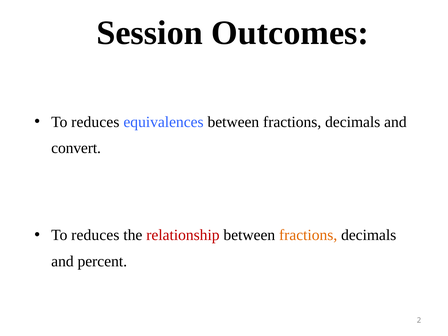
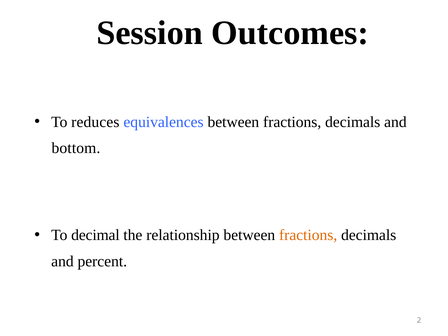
convert: convert -> bottom
reduces at (95, 235): reduces -> decimal
relationship colour: red -> black
